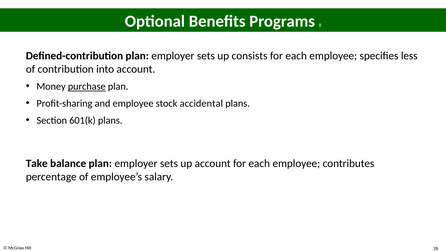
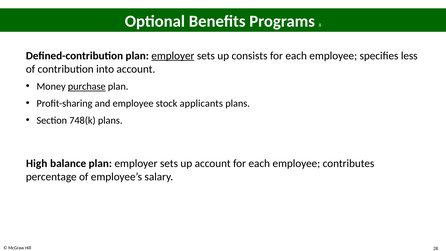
employer at (173, 56) underline: none -> present
accidental: accidental -> applicants
601(k: 601(k -> 748(k
Take: Take -> High
